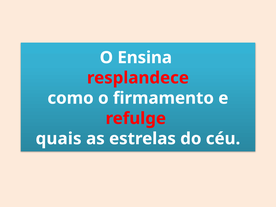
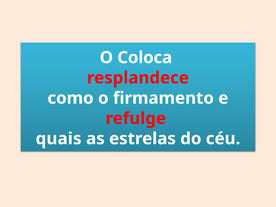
Ensina: Ensina -> Coloca
